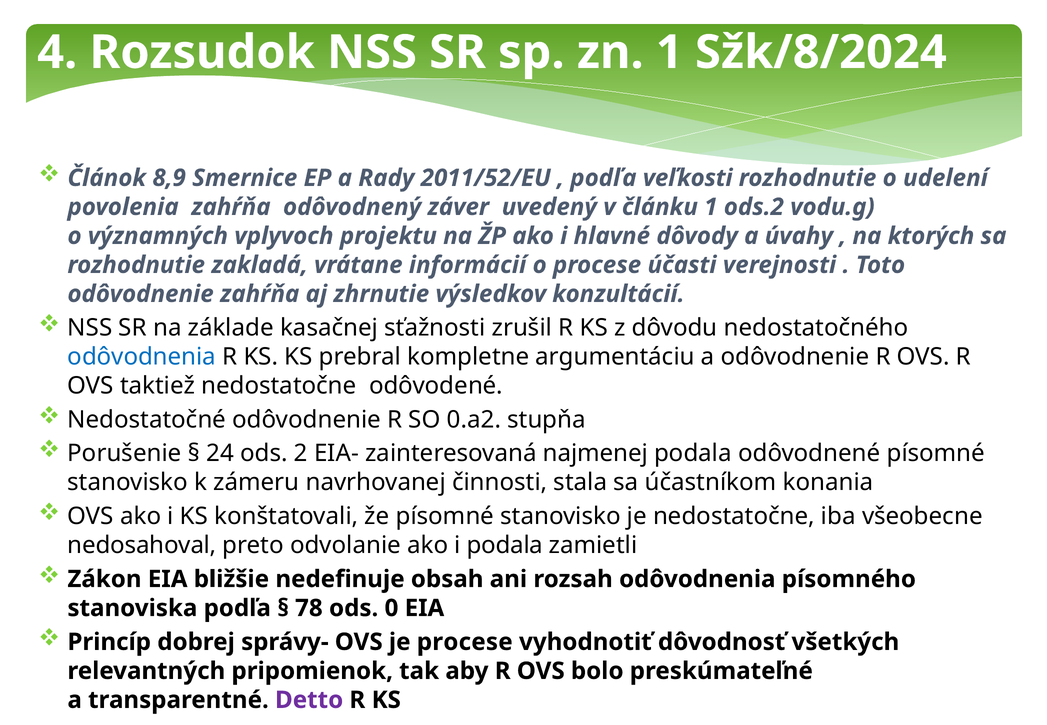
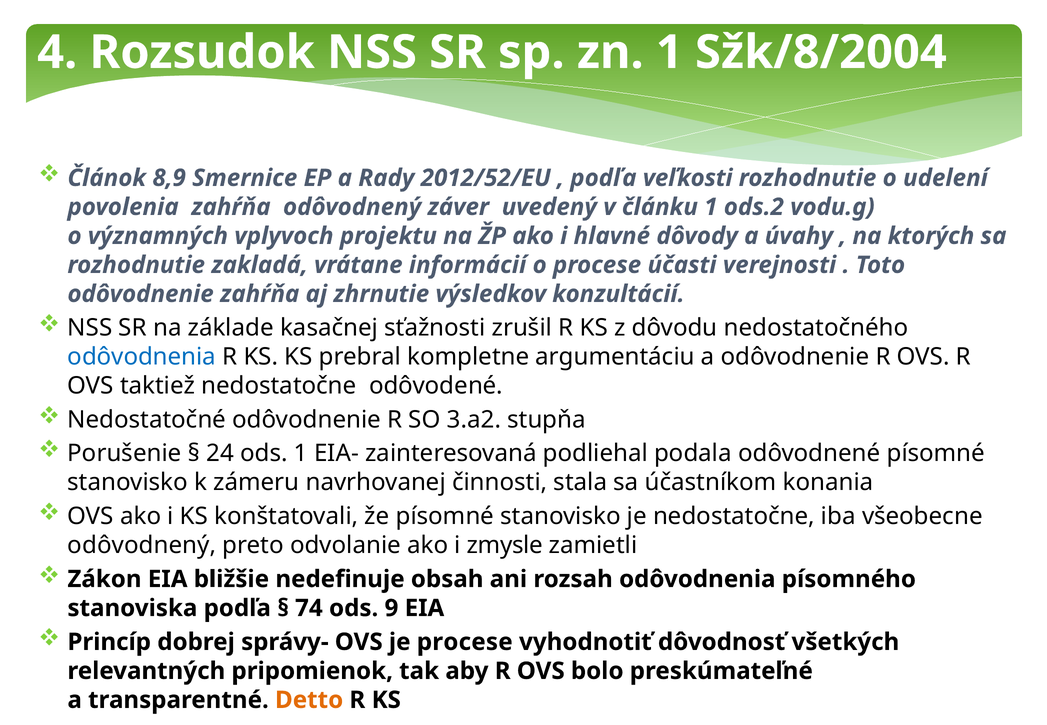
Sžk/8/2024: Sžk/8/2024 -> Sžk/8/2004
2011/52/EU: 2011/52/EU -> 2012/52/EU
0.a2: 0.a2 -> 3.a2
ods 2: 2 -> 1
najmenej: najmenej -> podliehal
nedosahoval at (142, 545): nedosahoval -> odôvodnený
i podala: podala -> zmysle
78: 78 -> 74
0: 0 -> 9
Detto colour: purple -> orange
